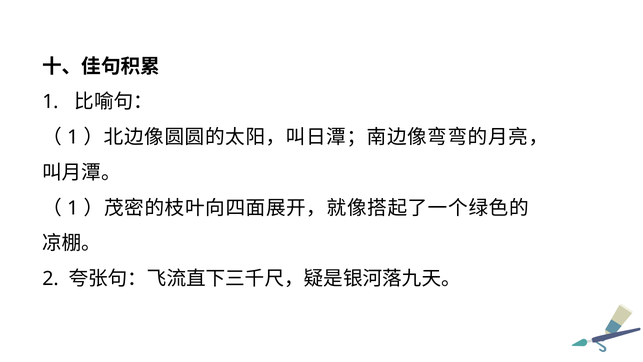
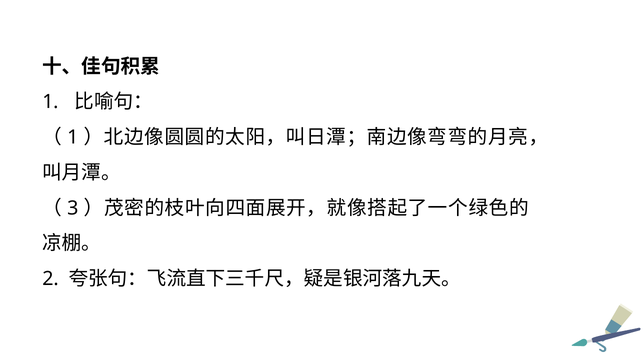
1 at (73, 208): 1 -> 3
